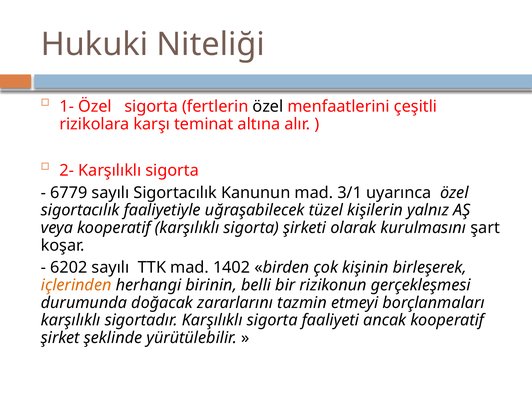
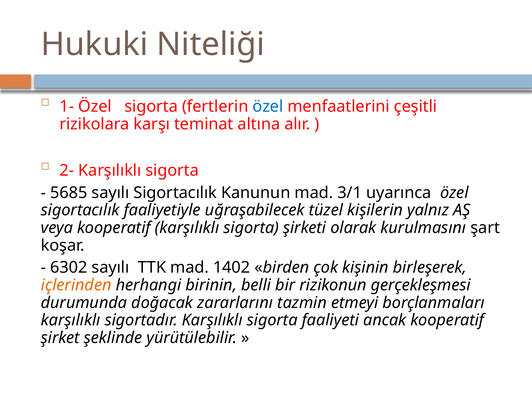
özel at (268, 107) colour: black -> blue
6779: 6779 -> 5685
6202: 6202 -> 6302
